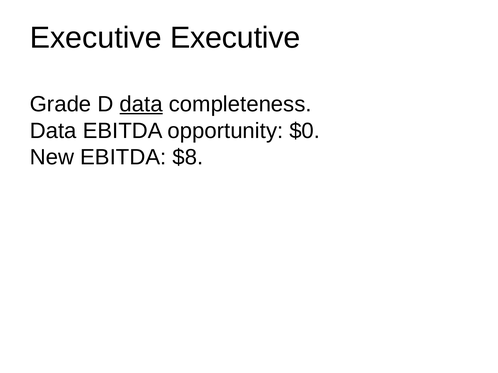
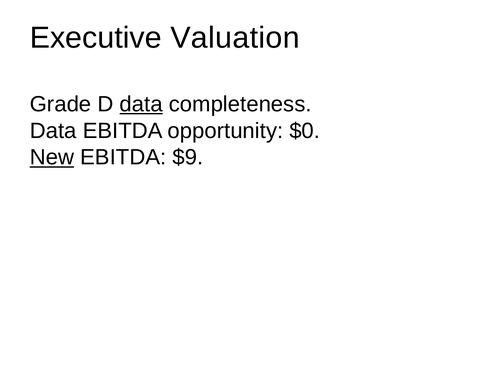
Executive Executive: Executive -> Valuation
New underline: none -> present
$8: $8 -> $9
